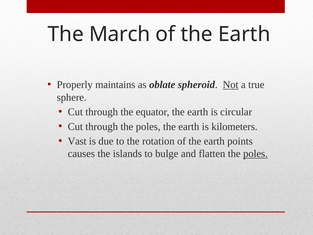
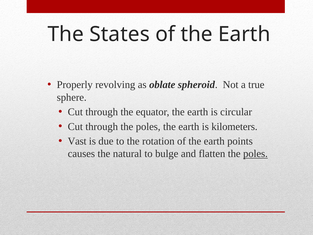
March: March -> States
maintains: maintains -> revolving
Not underline: present -> none
islands: islands -> natural
